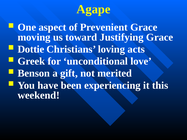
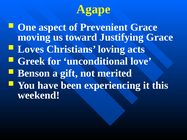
Dottie: Dottie -> Loves
